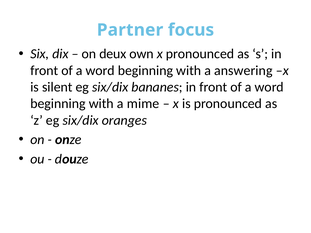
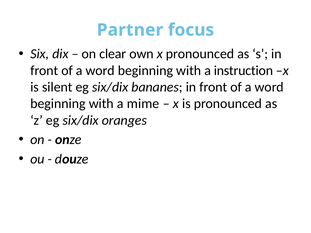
deux: deux -> clear
answering: answering -> instruction
